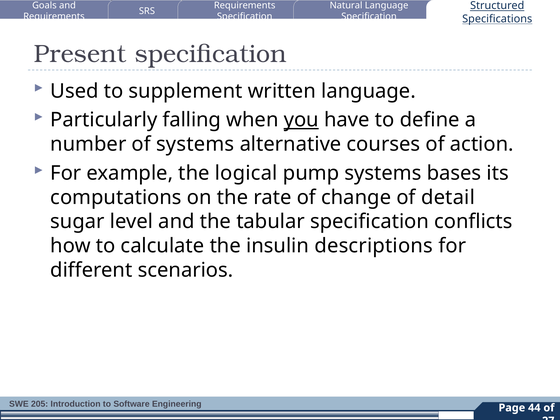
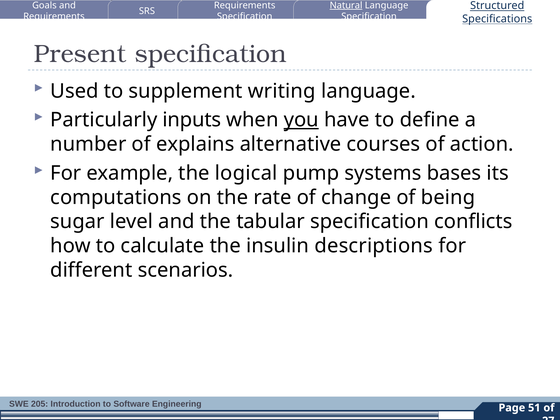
Natural underline: none -> present
written: written -> writing
falling: falling -> inputs
of systems: systems -> explains
detail: detail -> being
44: 44 -> 51
